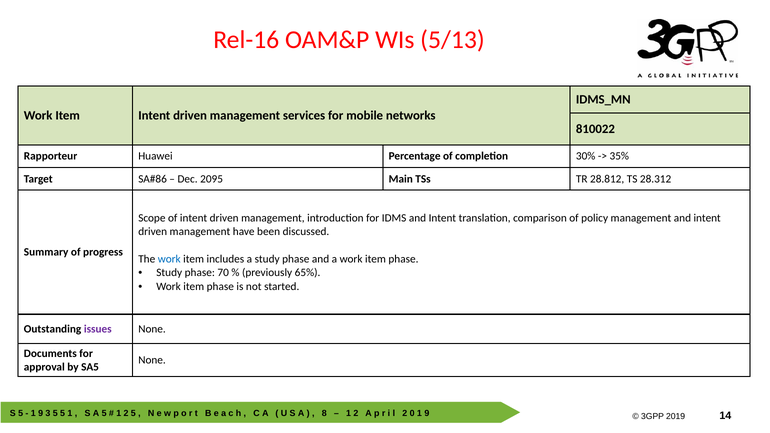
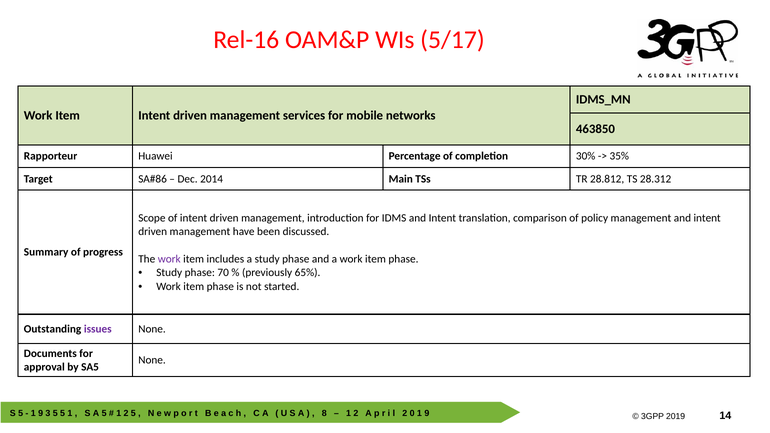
5/13: 5/13 -> 5/17
810022: 810022 -> 463850
2095: 2095 -> 2014
work at (169, 259) colour: blue -> purple
